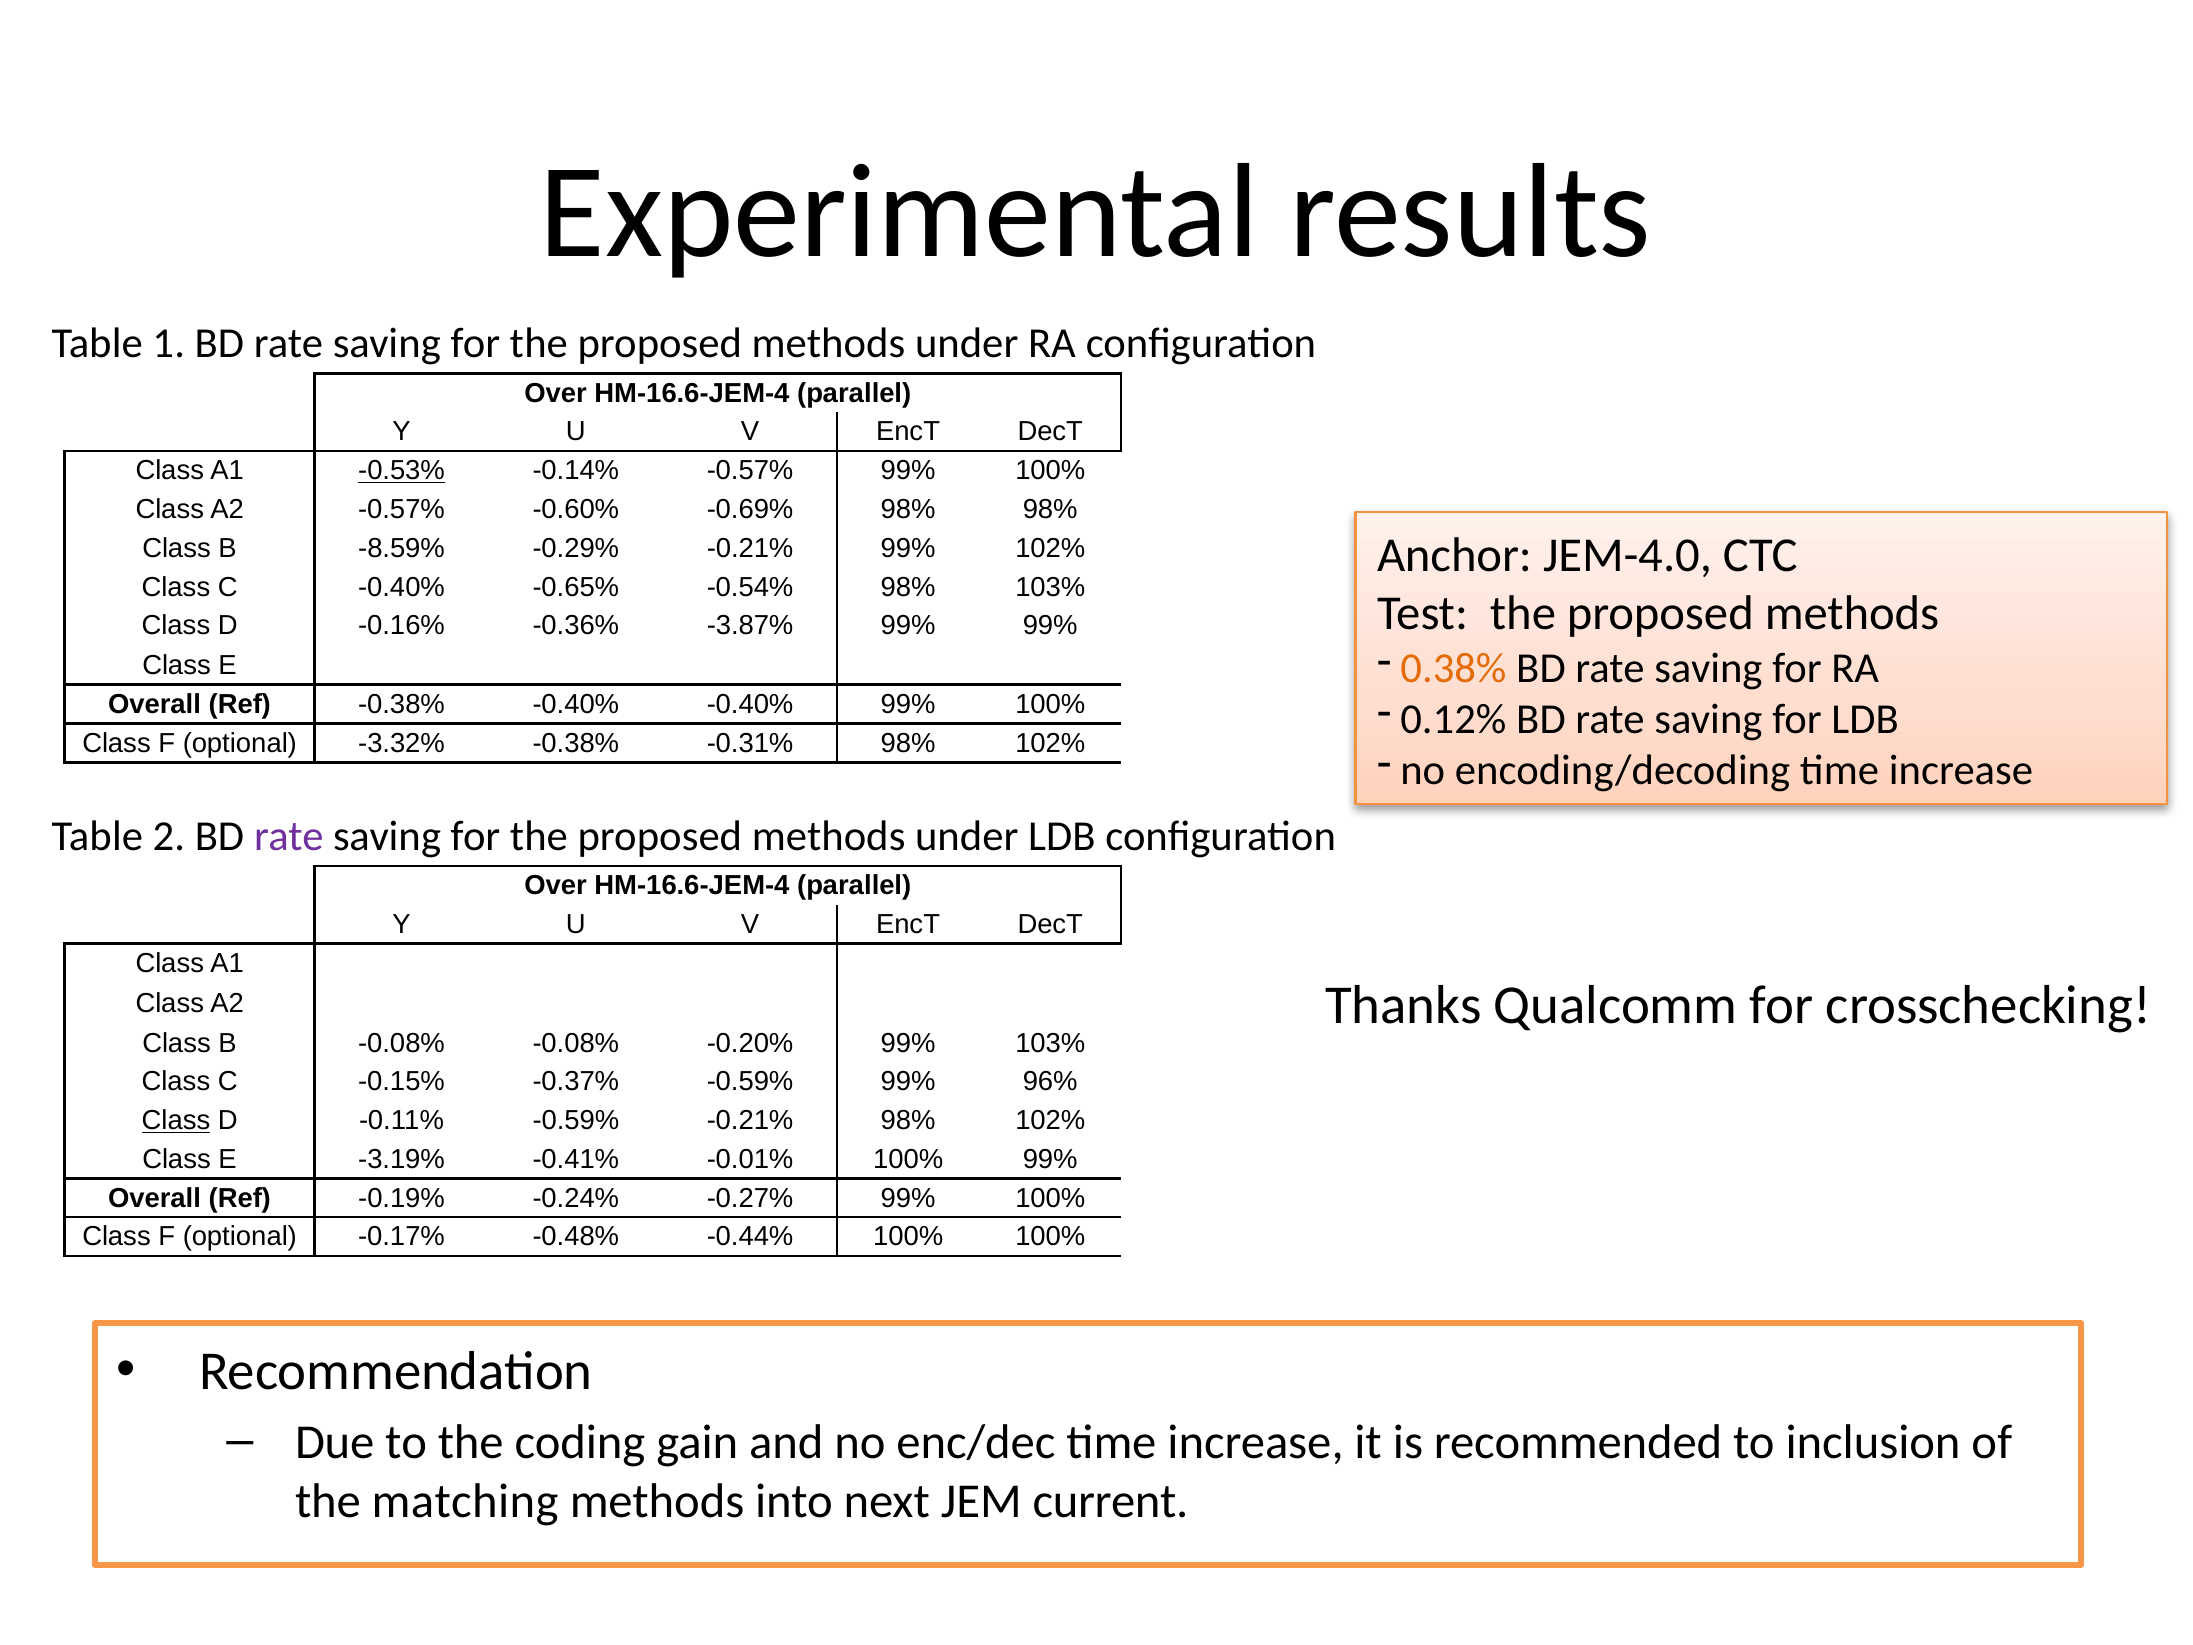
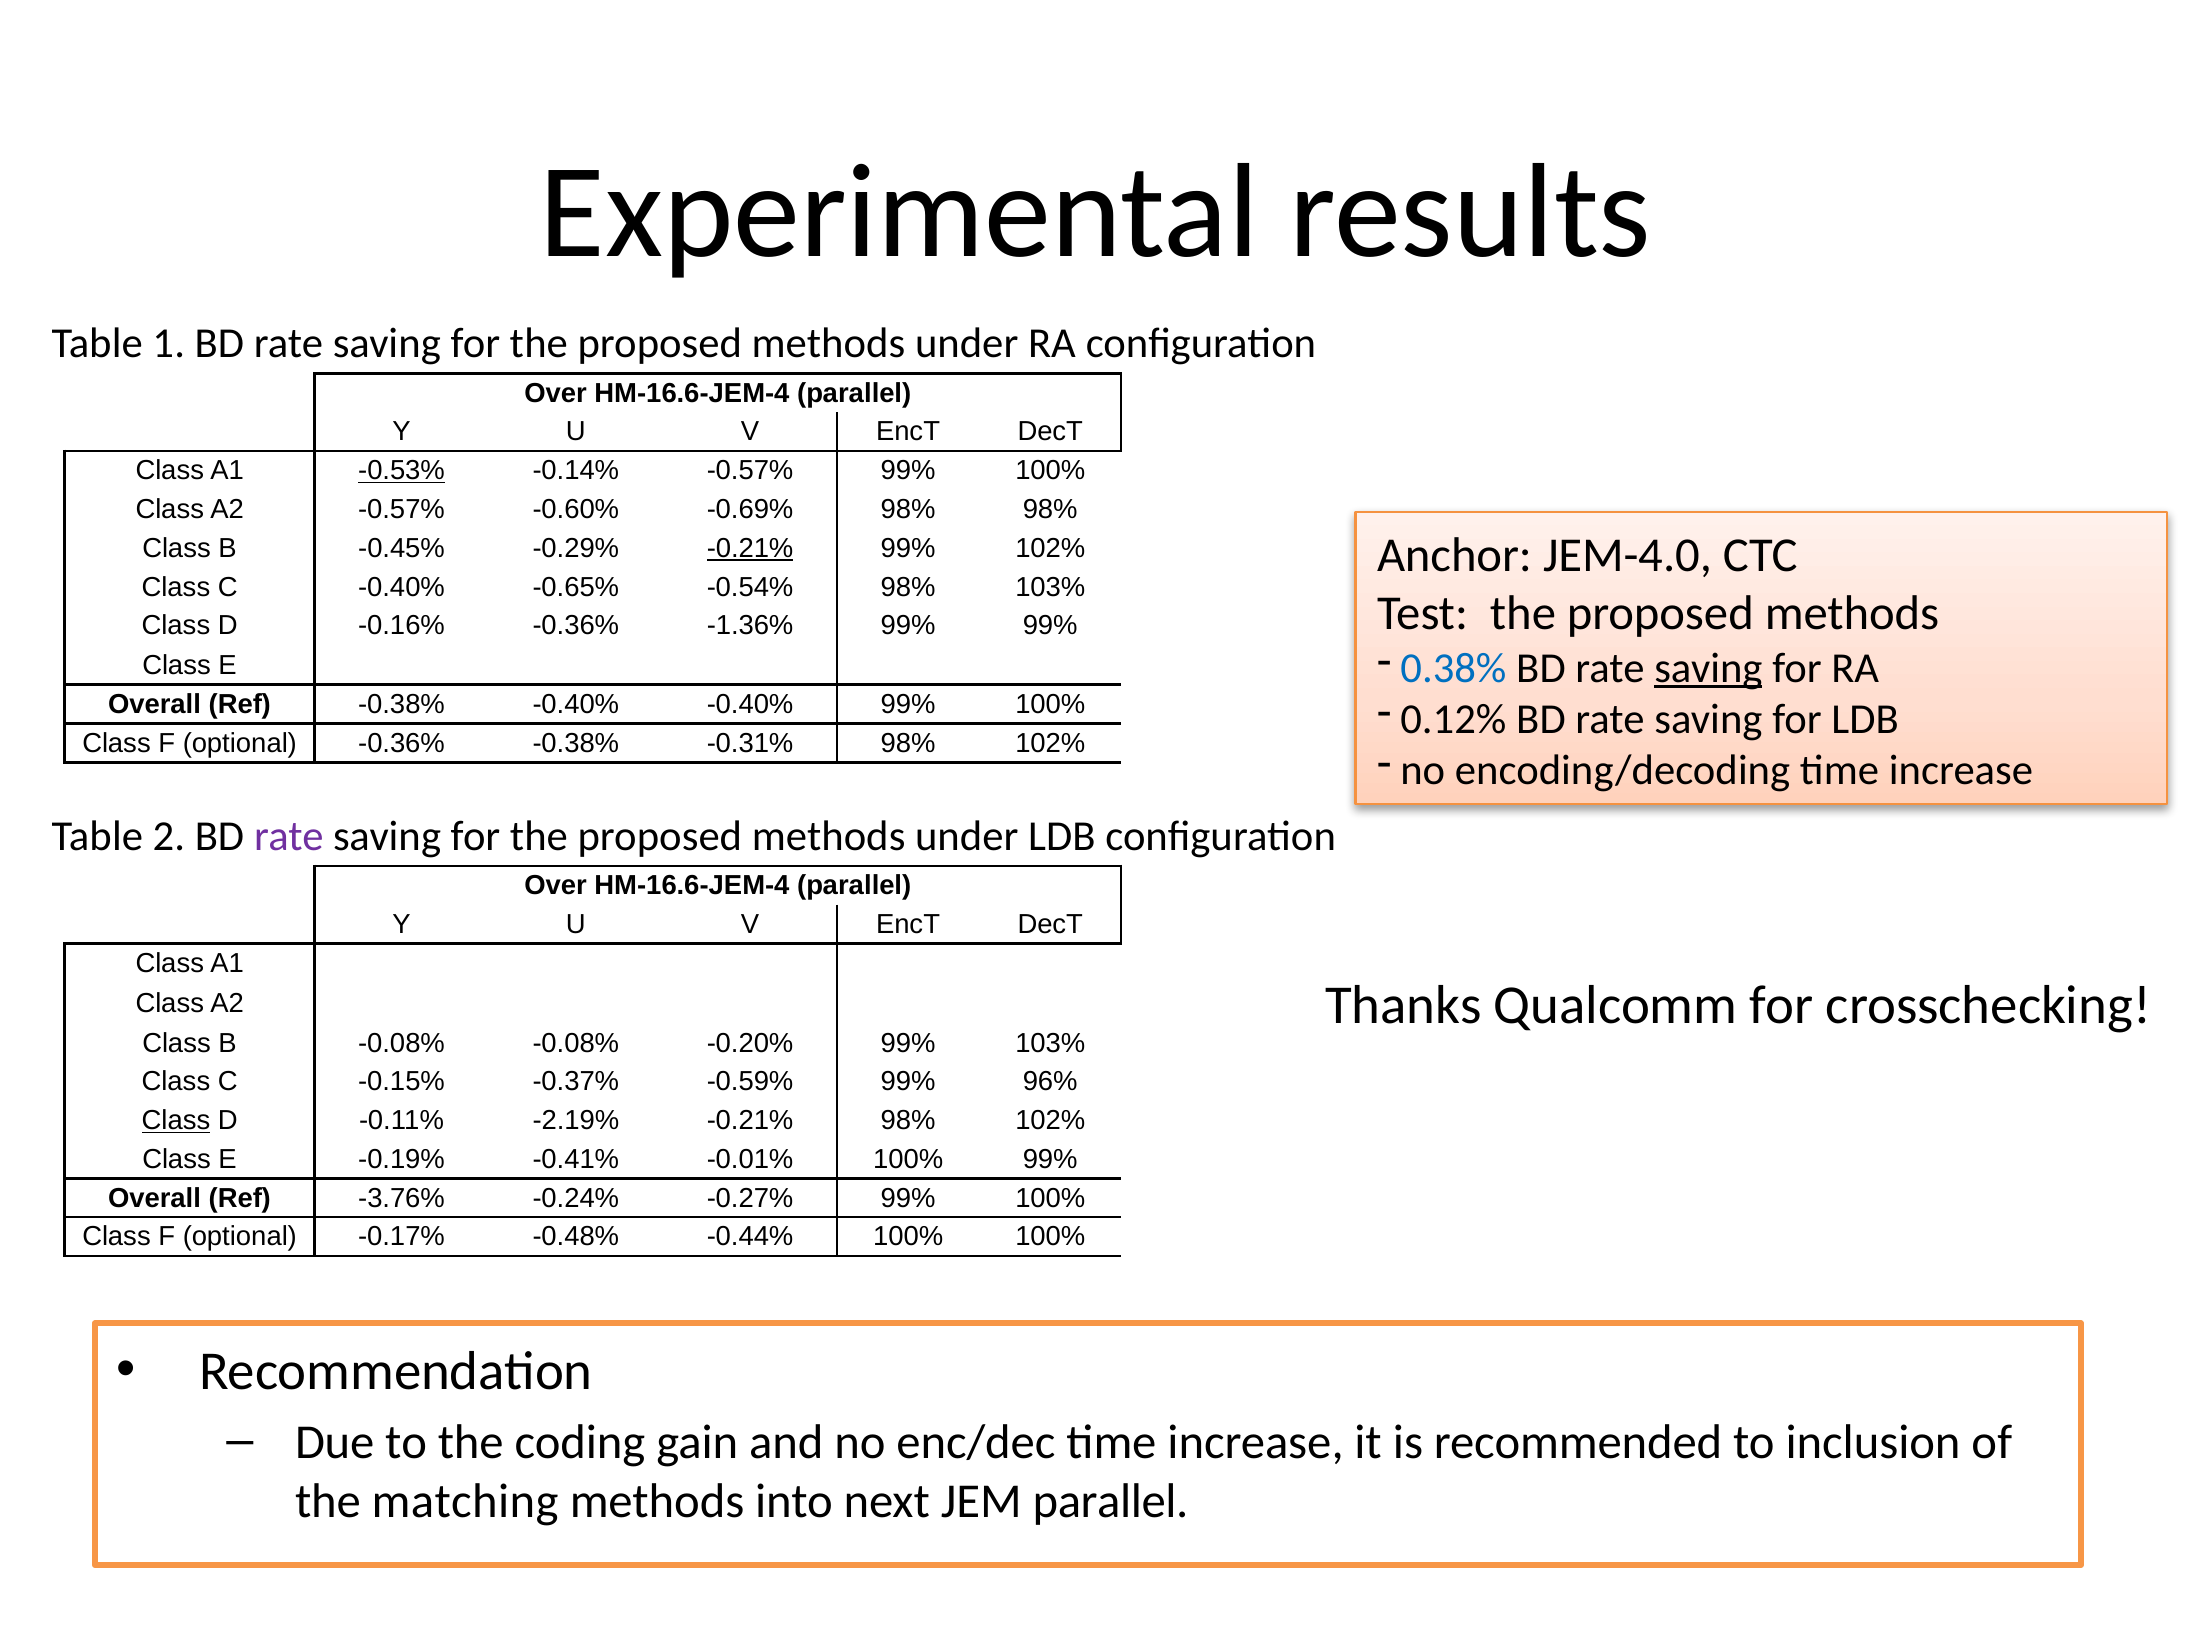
-8.59%: -8.59% -> -0.45%
-0.21% at (750, 548) underline: none -> present
-3.87%: -3.87% -> -1.36%
0.38% colour: orange -> blue
saving at (1708, 668) underline: none -> present
optional -3.32%: -3.32% -> -0.36%
-0.11% -0.59%: -0.59% -> -2.19%
-3.19%: -3.19% -> -0.19%
-0.19%: -0.19% -> -3.76%
JEM current: current -> parallel
